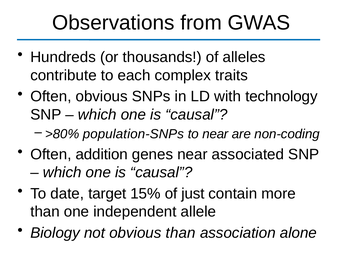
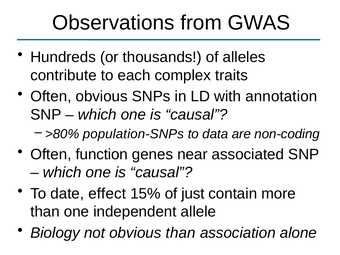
technology: technology -> annotation
to near: near -> data
addition: addition -> function
target: target -> effect
